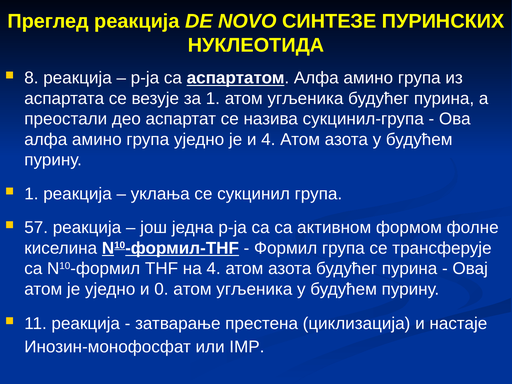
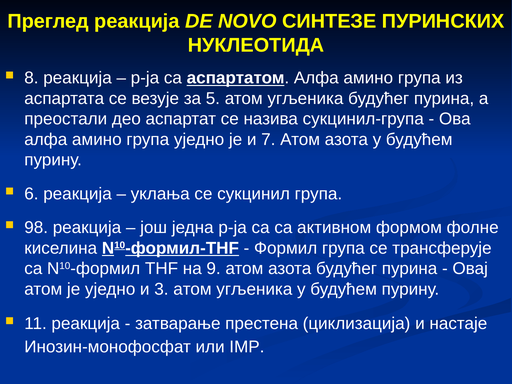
за 1: 1 -> 5
и 4: 4 -> 7
1 at (31, 194): 1 -> 6
57: 57 -> 98
на 4: 4 -> 9
0: 0 -> 3
